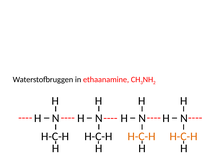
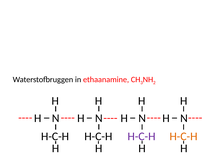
H-C-H at (142, 137) colour: orange -> purple
